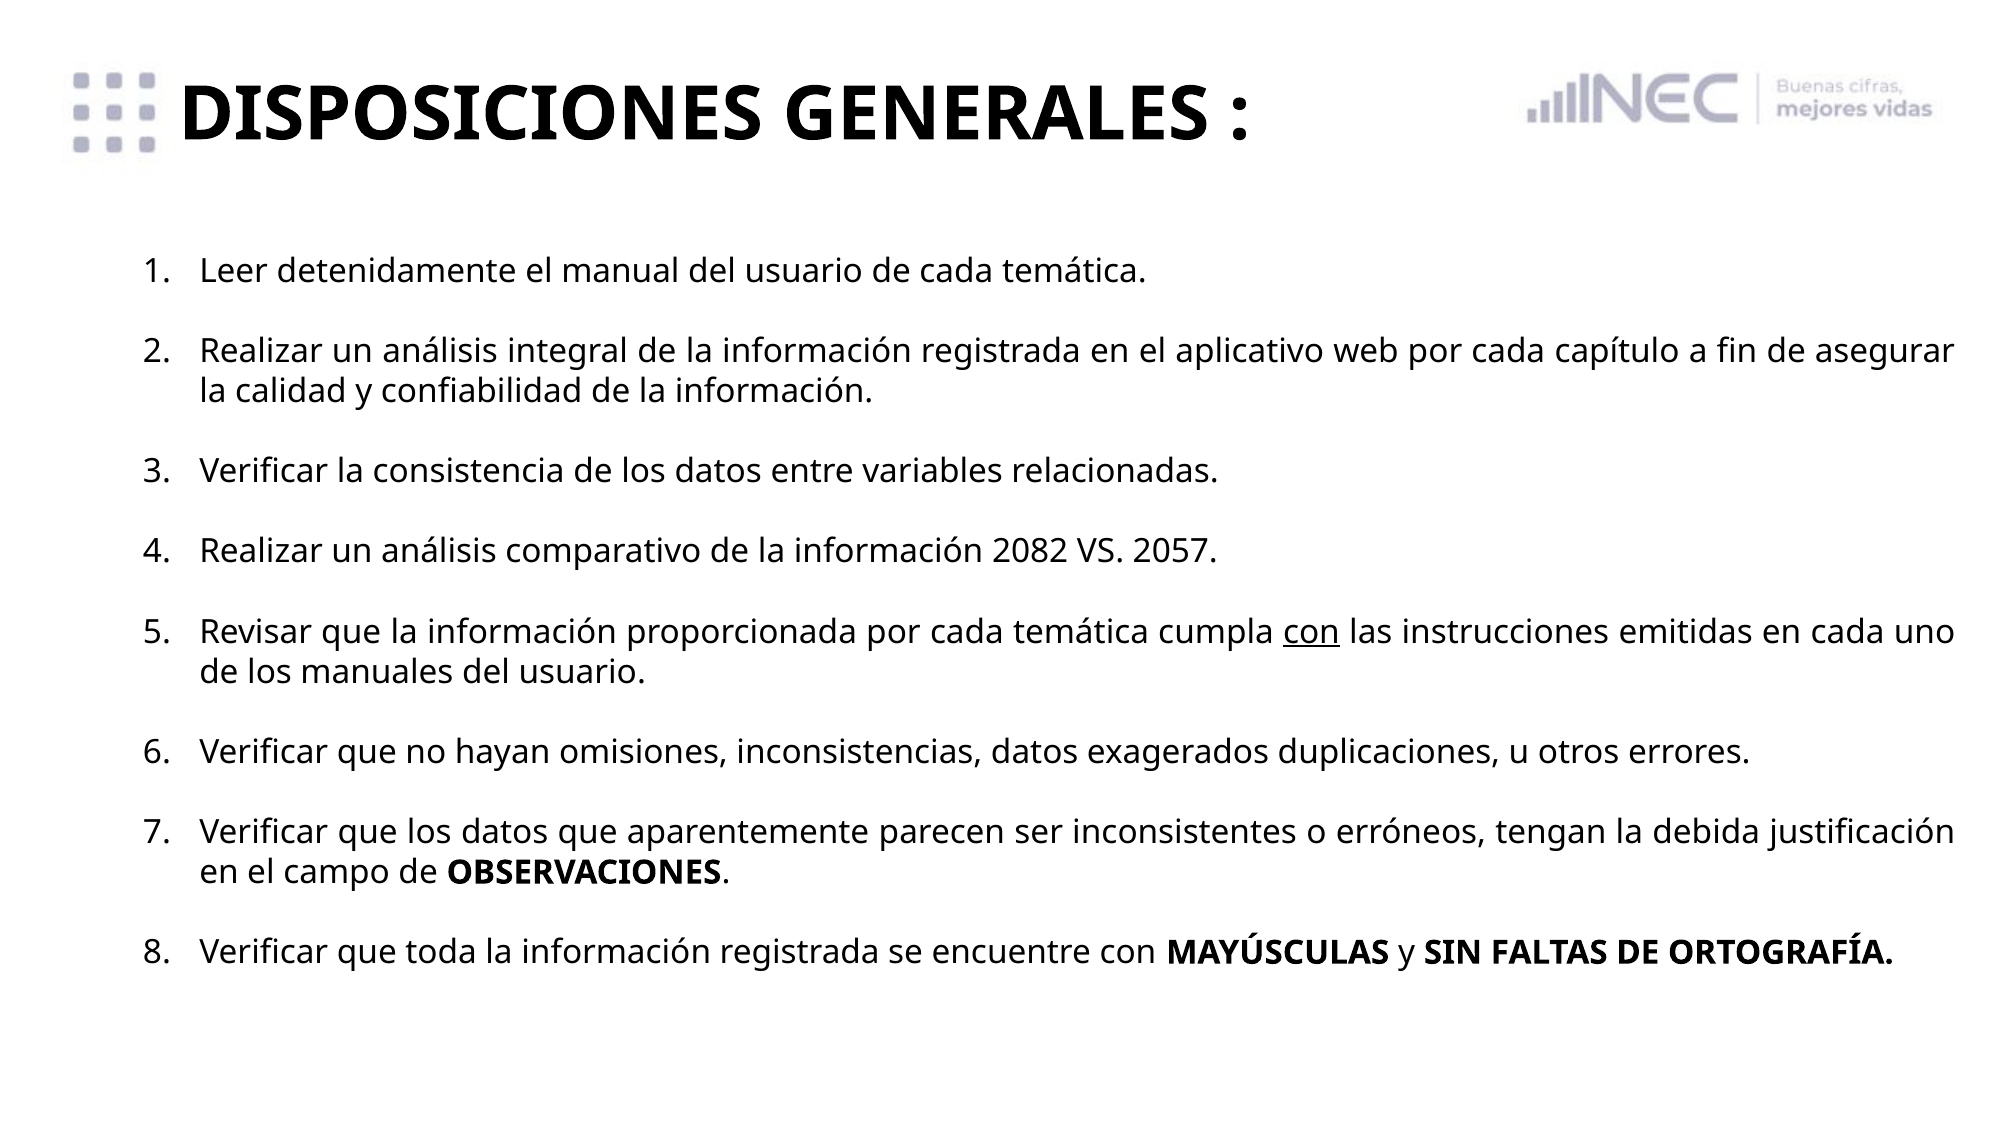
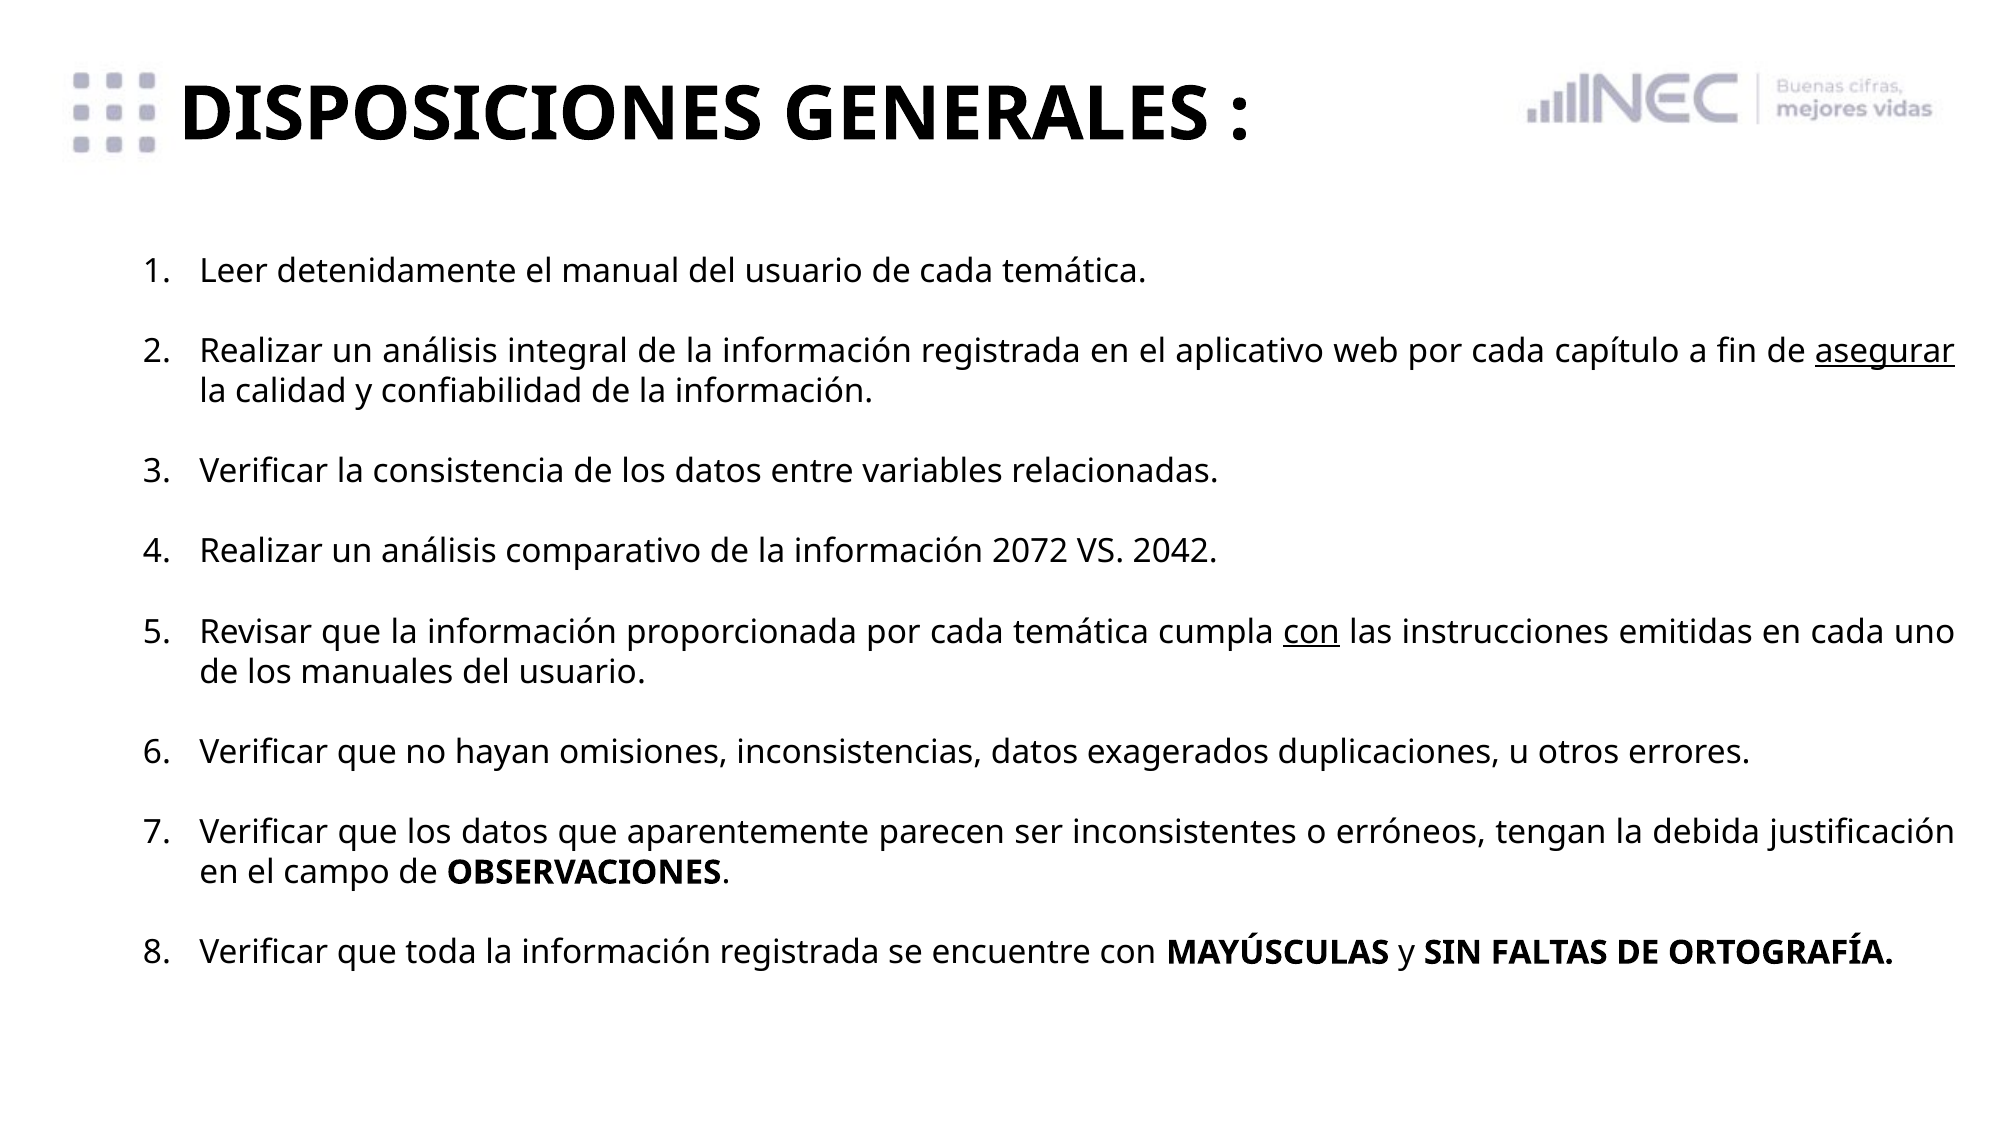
asegurar underline: none -> present
2082: 2082 -> 2072
2057: 2057 -> 2042
